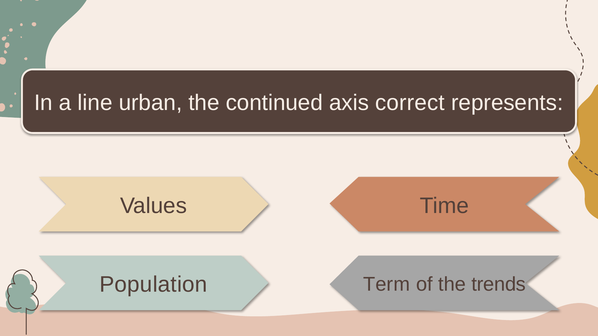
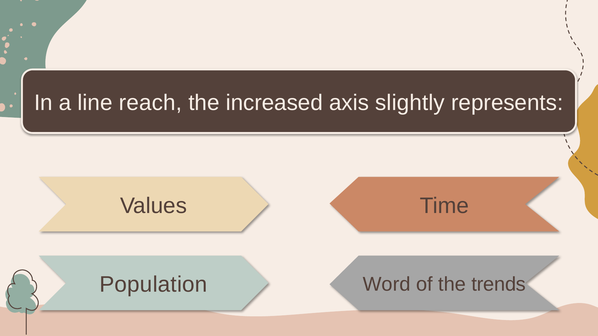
urban: urban -> reach
continued: continued -> increased
correct: correct -> slightly
Term: Term -> Word
